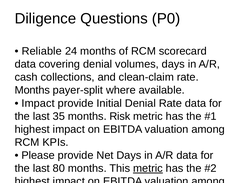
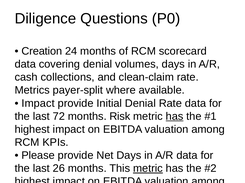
Reliable: Reliable -> Creation
Months at (32, 91): Months -> Metrics
35: 35 -> 72
has at (175, 117) underline: none -> present
80: 80 -> 26
